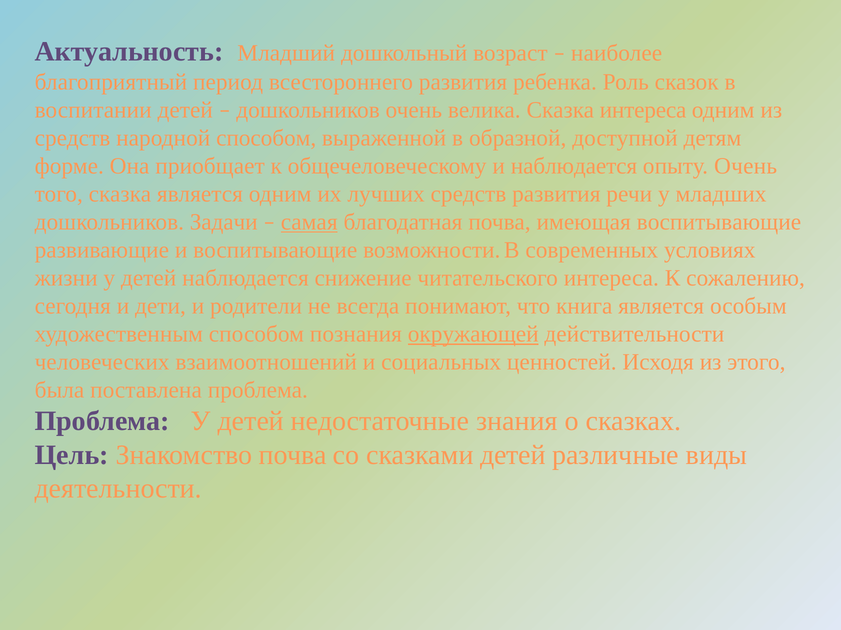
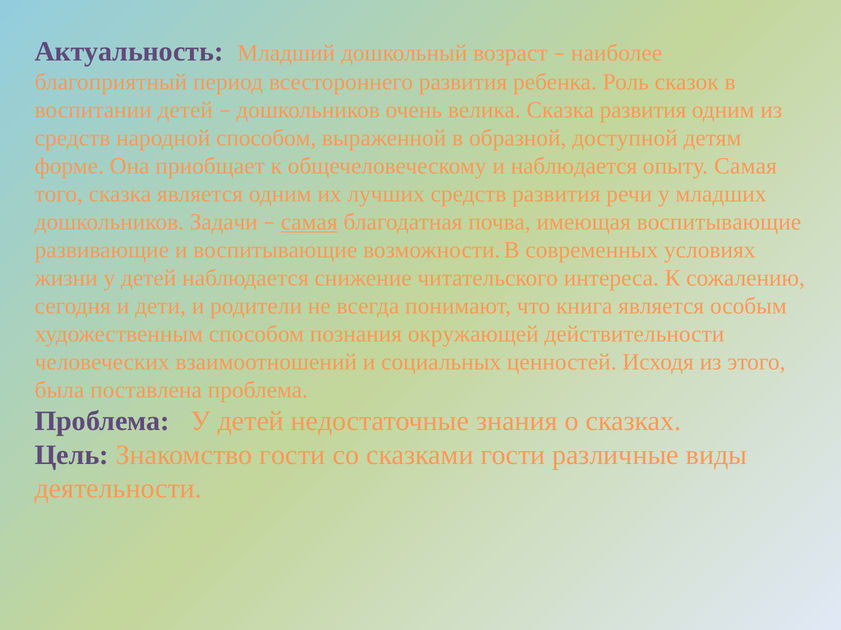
Сказка интереса: интереса -> развития
опыту Очень: Очень -> Самая
окружающей underline: present -> none
Знакомство почва: почва -> гости
сказками детей: детей -> гости
